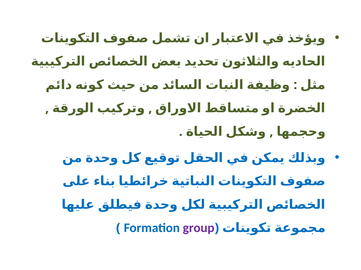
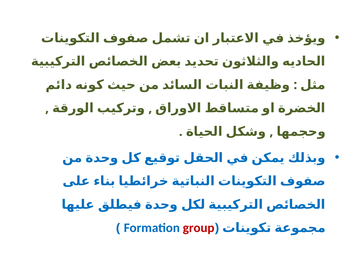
group colour: purple -> red
